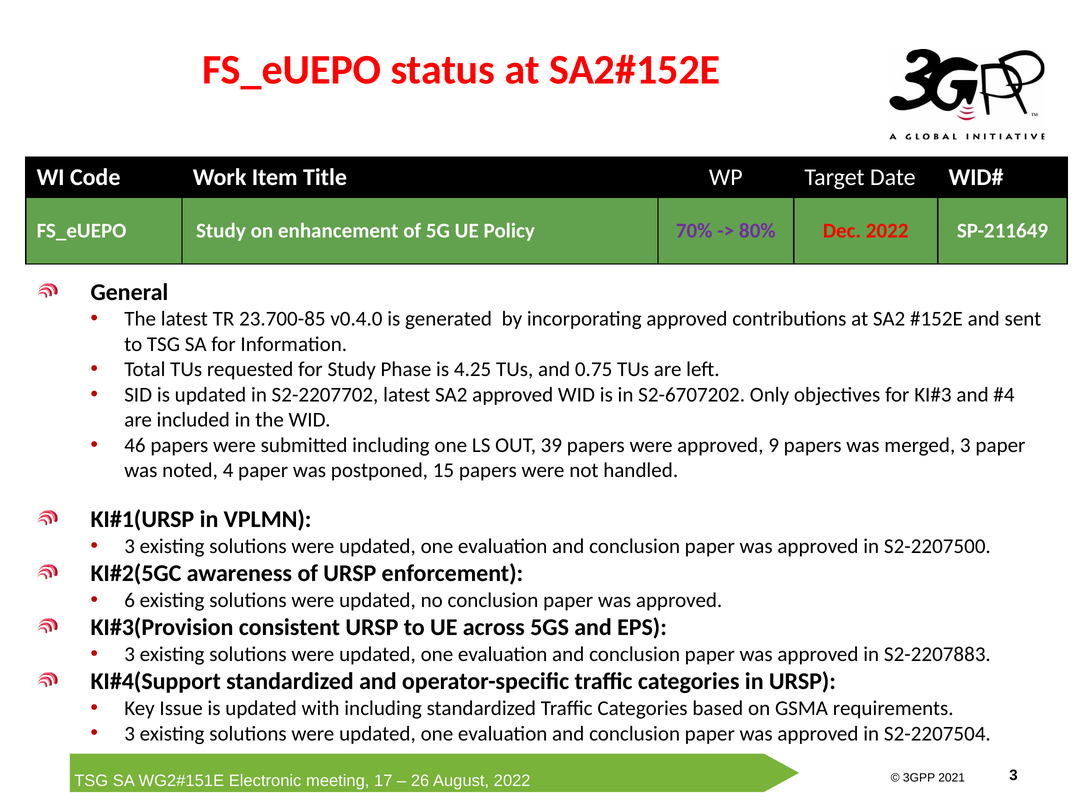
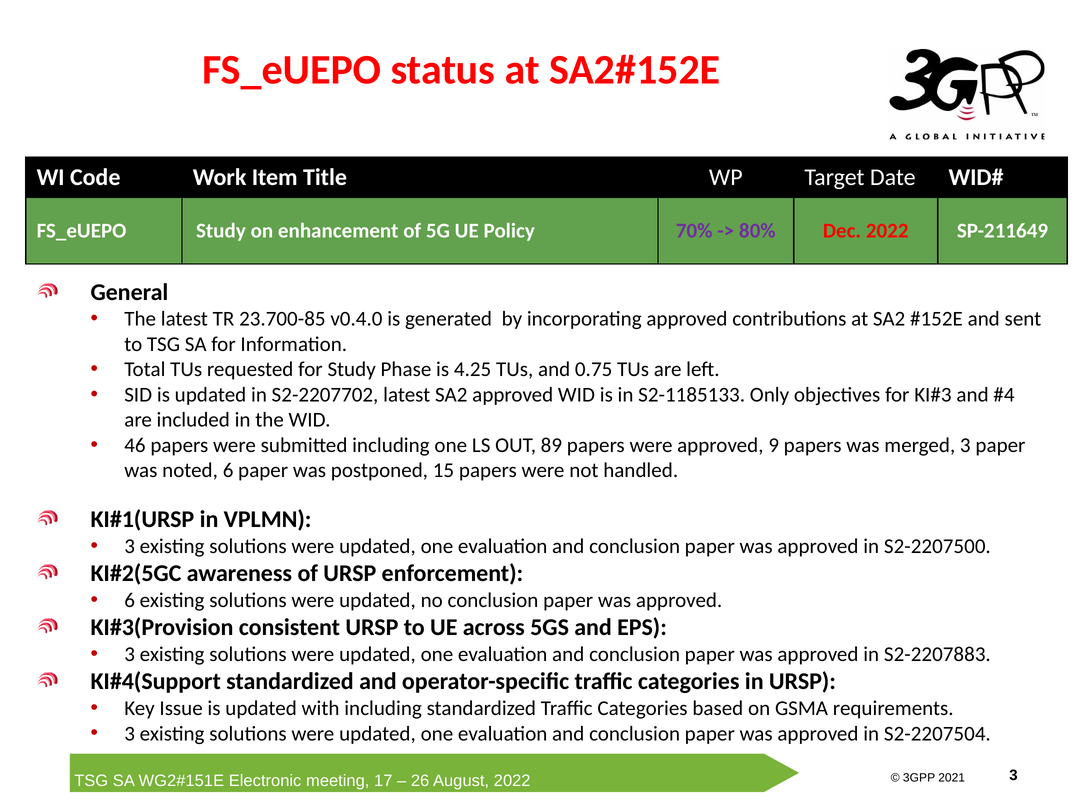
S2-6707202: S2-6707202 -> S2-1185133
39: 39 -> 89
noted 4: 4 -> 6
